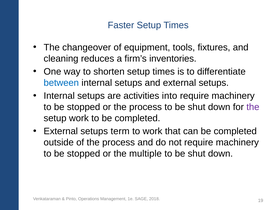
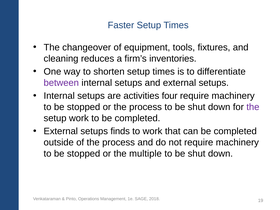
between colour: blue -> purple
into: into -> four
term: term -> finds
